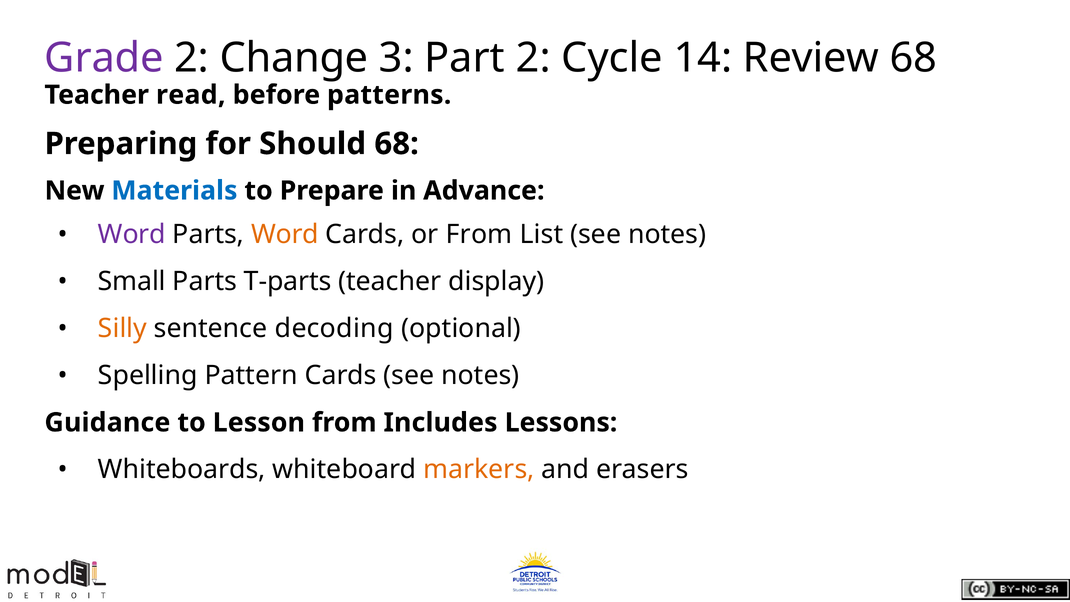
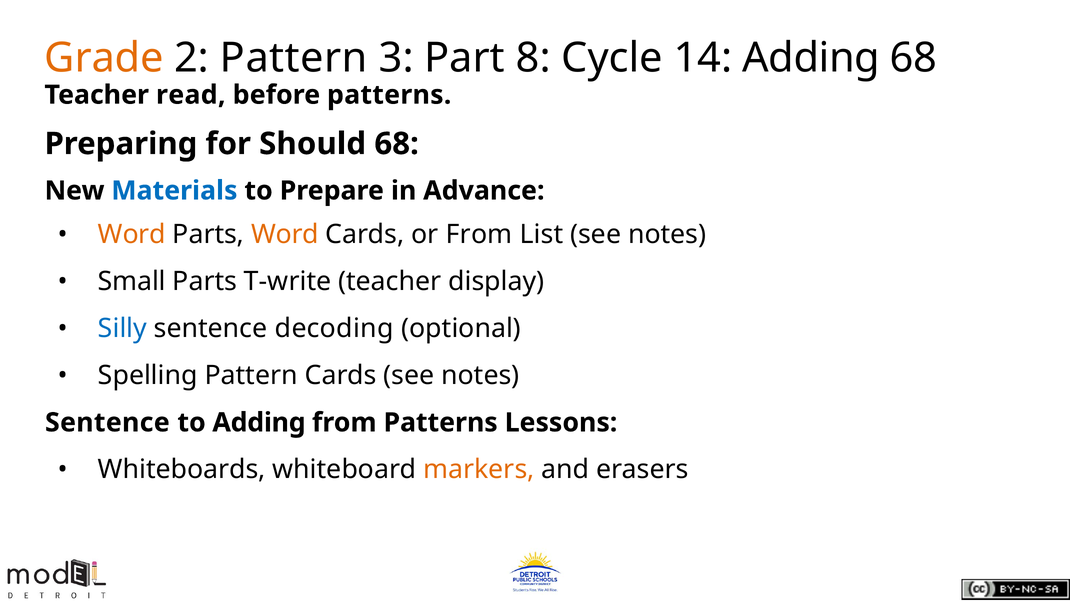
Grade colour: purple -> orange
2 Change: Change -> Pattern
Part 2: 2 -> 8
14 Review: Review -> Adding
Word at (132, 235) colour: purple -> orange
T-parts: T-parts -> T-write
Silly colour: orange -> blue
Guidance at (107, 423): Guidance -> Sentence
to Lesson: Lesson -> Adding
from Includes: Includes -> Patterns
